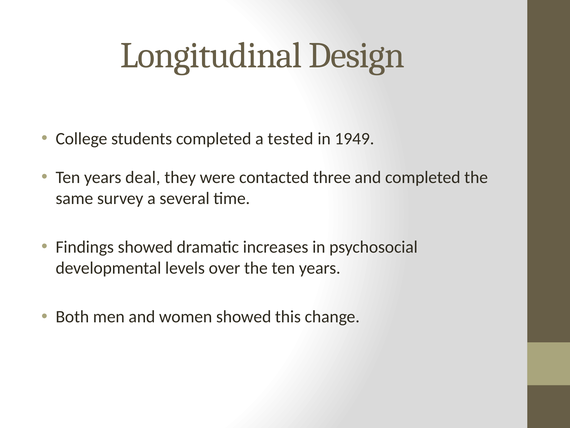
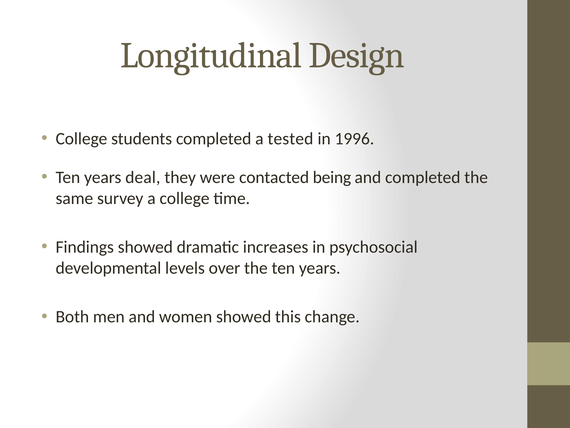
1949: 1949 -> 1996
three: three -> being
a several: several -> college
